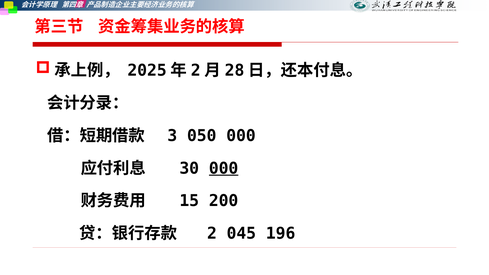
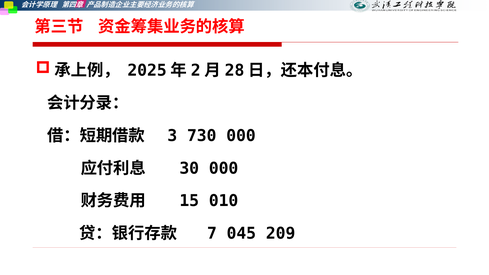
050: 050 -> 730
000 at (224, 168) underline: present -> none
200: 200 -> 010
2: 2 -> 7
196: 196 -> 209
